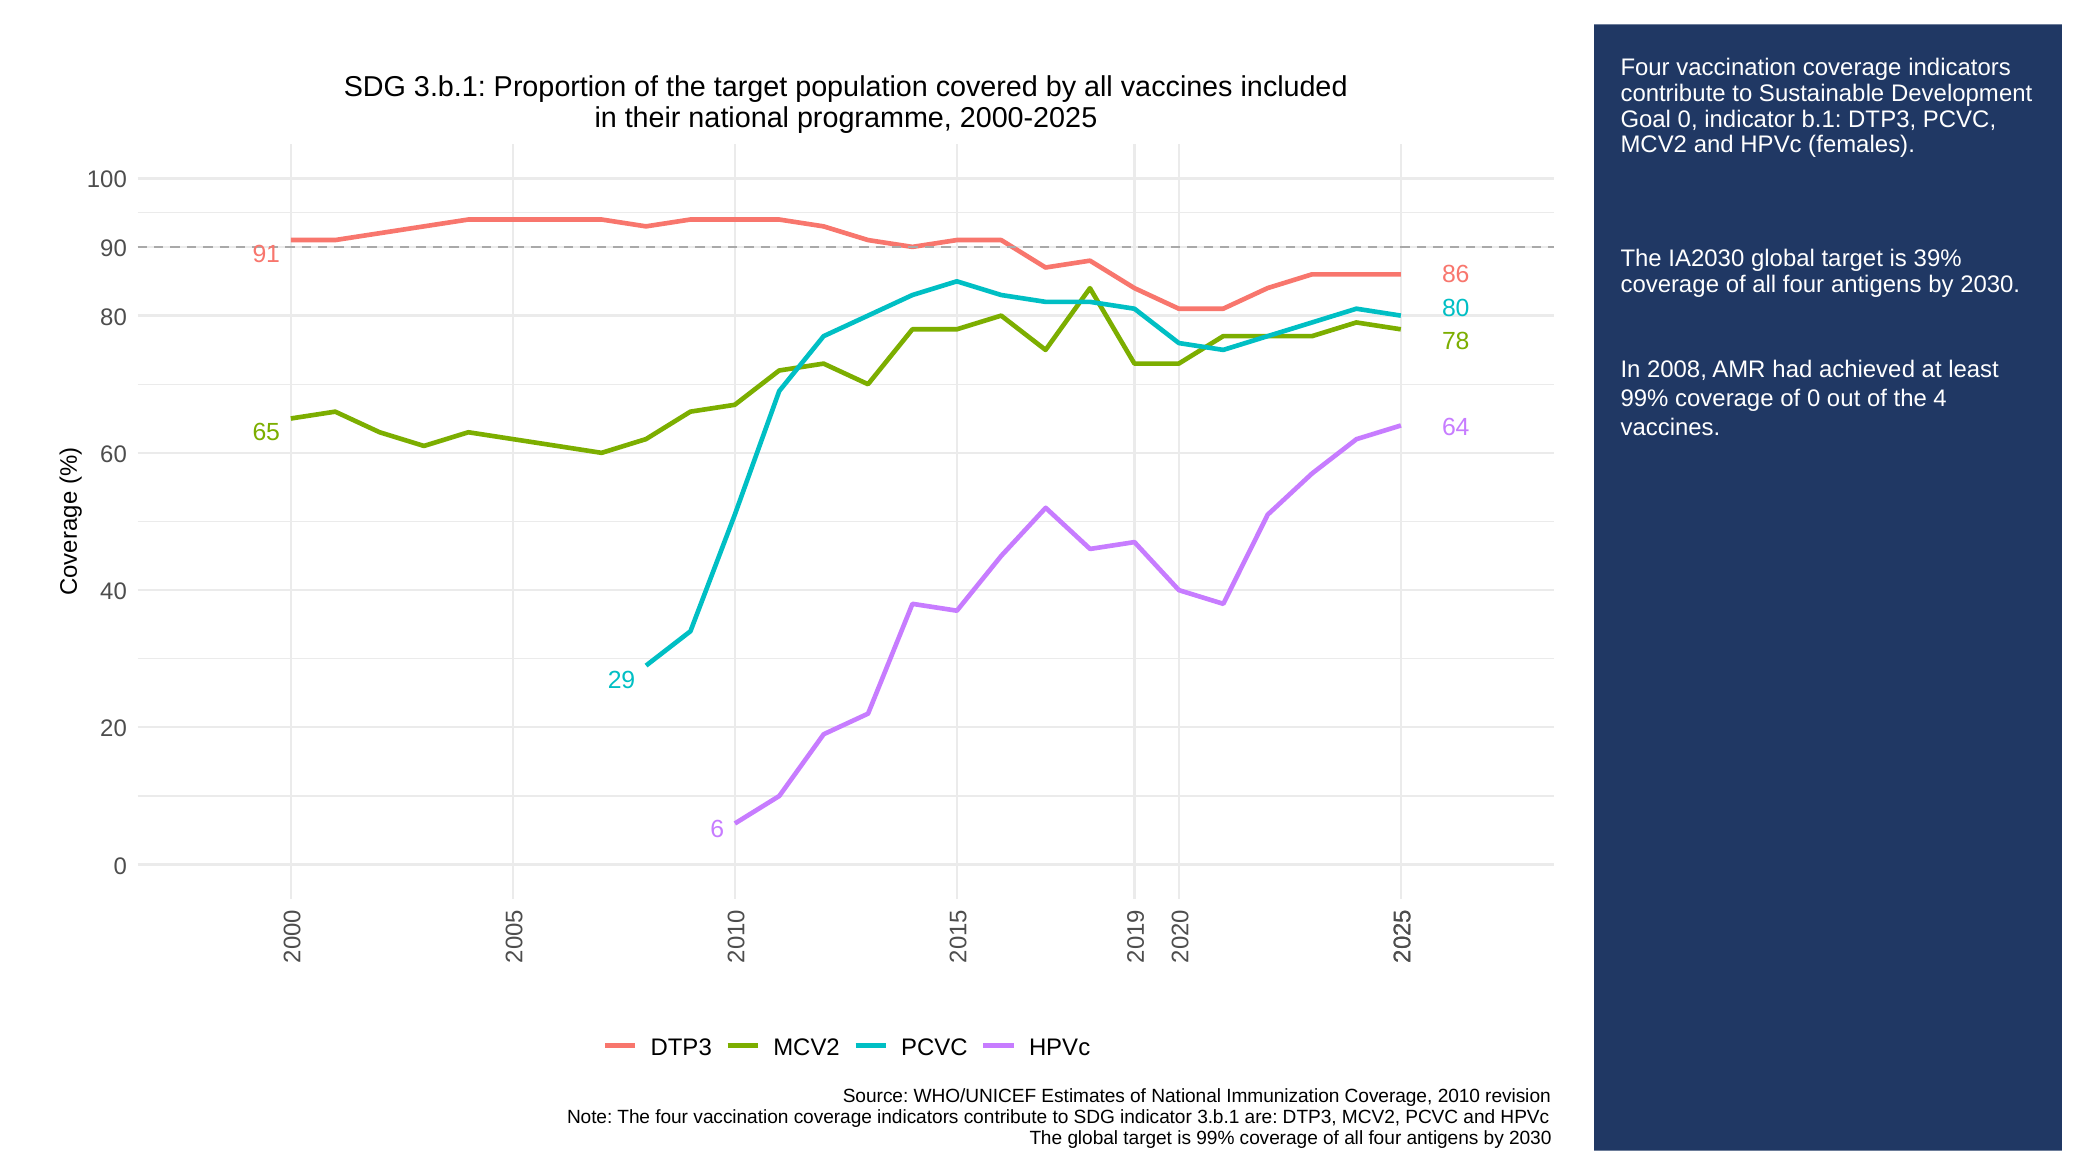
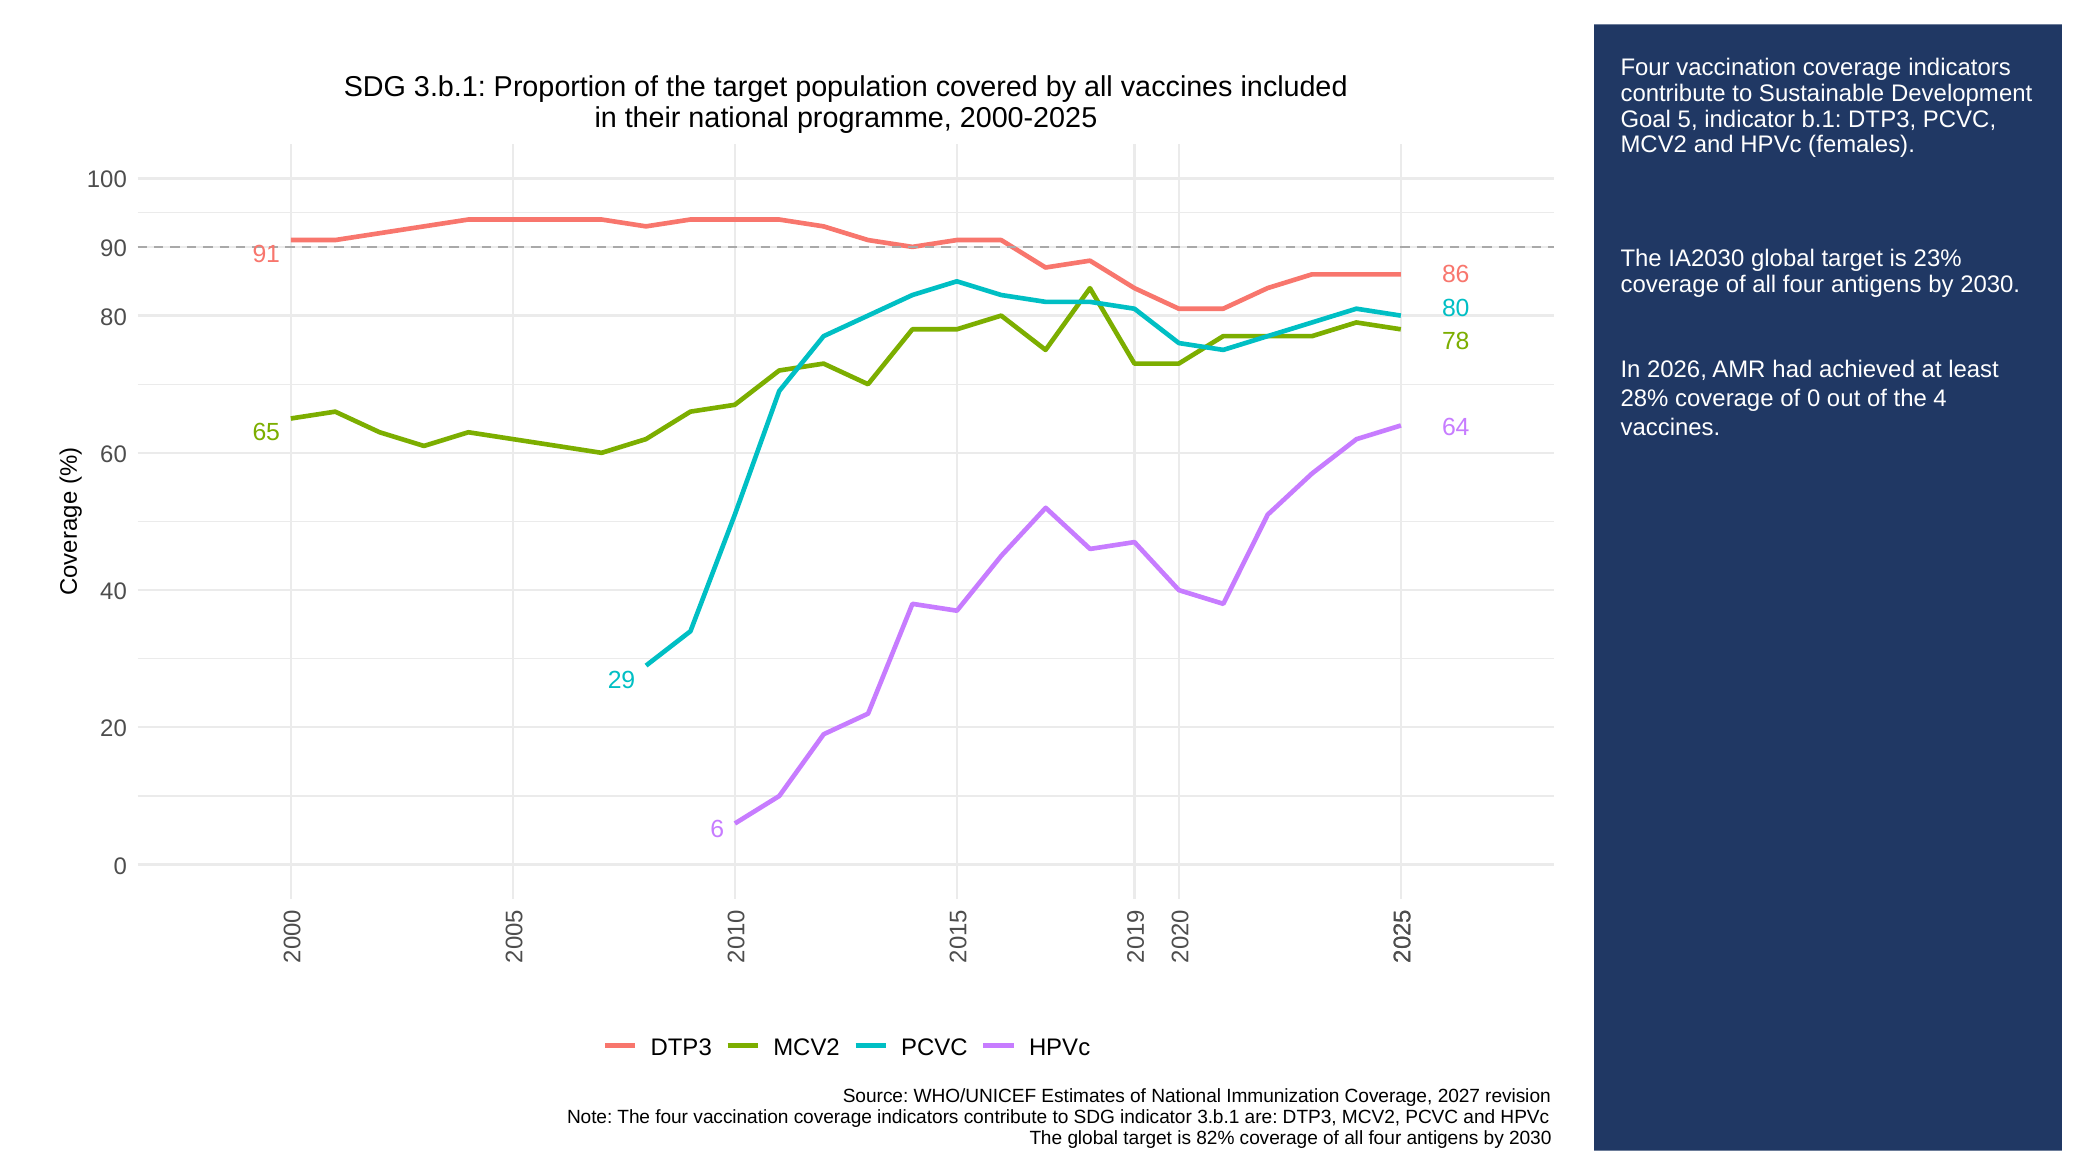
Goal 0: 0 -> 5
39%: 39% -> 23%
2008: 2008 -> 2026
99% at (1644, 399): 99% -> 28%
2010: 2010 -> 2027
is 99%: 99% -> 82%
